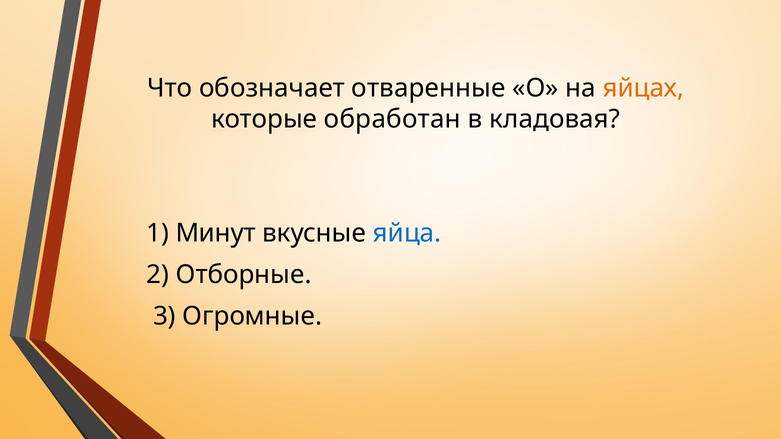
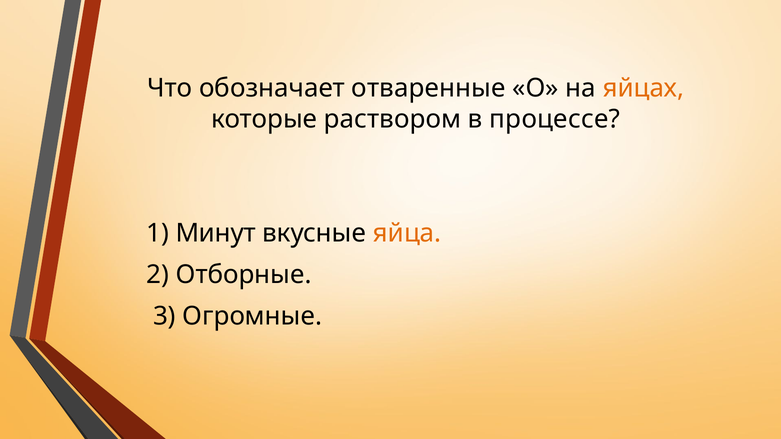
обработан: обработан -> раствором
кладовая: кладовая -> процессе
яйца colour: blue -> orange
